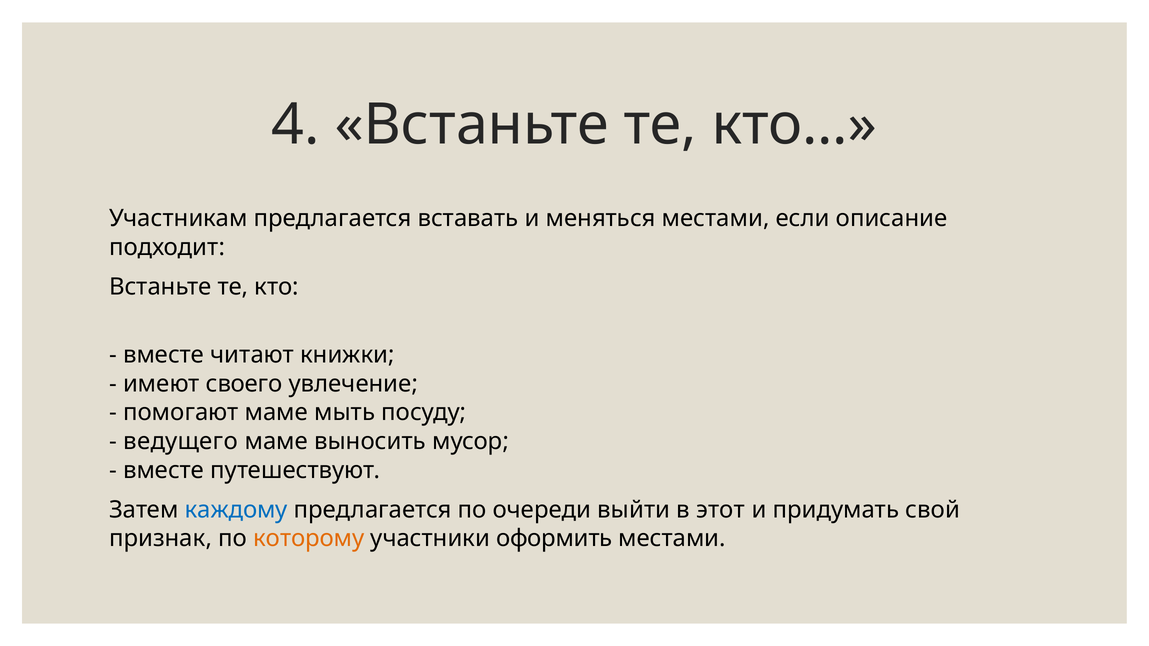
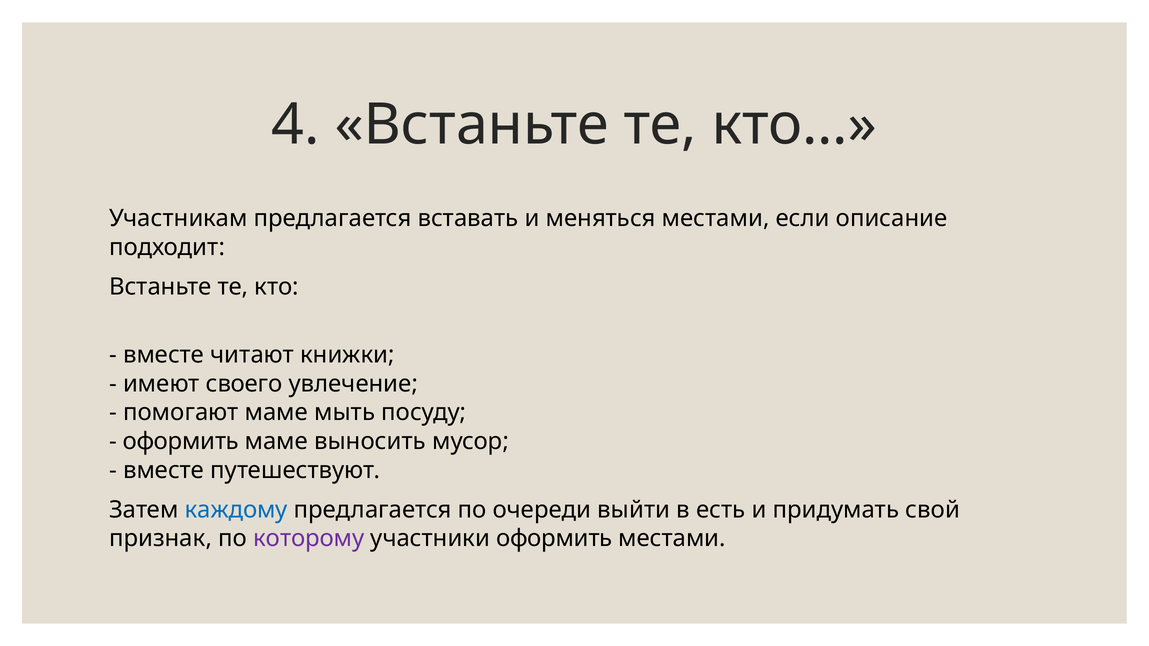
ведущего at (181, 442): ведущего -> оформить
этот: этот -> есть
которому colour: orange -> purple
